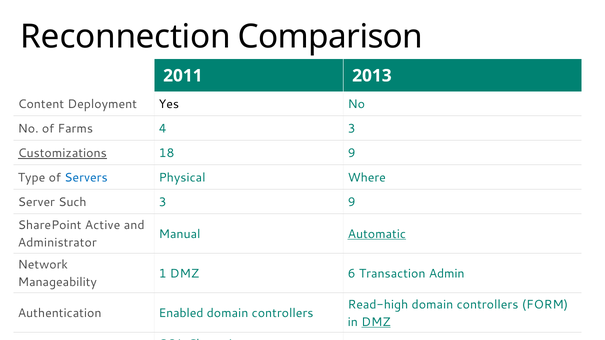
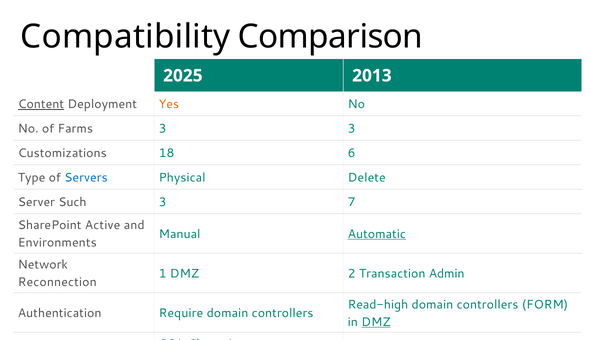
Reconnection: Reconnection -> Compatibility
2011: 2011 -> 2025
Content underline: none -> present
Yes colour: black -> orange
Farms 4: 4 -> 3
Customizations underline: present -> none
18 9: 9 -> 6
Where: Where -> Delete
3 9: 9 -> 7
Administrator: Administrator -> Environments
6: 6 -> 2
Manageability: Manageability -> Reconnection
Enabled: Enabled -> Require
